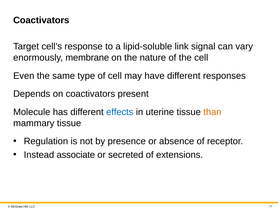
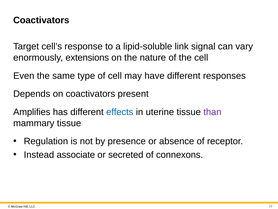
membrane: membrane -> extensions
Molecule: Molecule -> Amplifies
than colour: orange -> purple
extensions: extensions -> connexons
